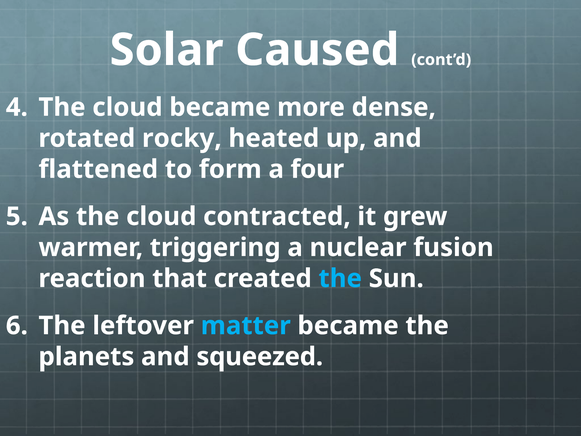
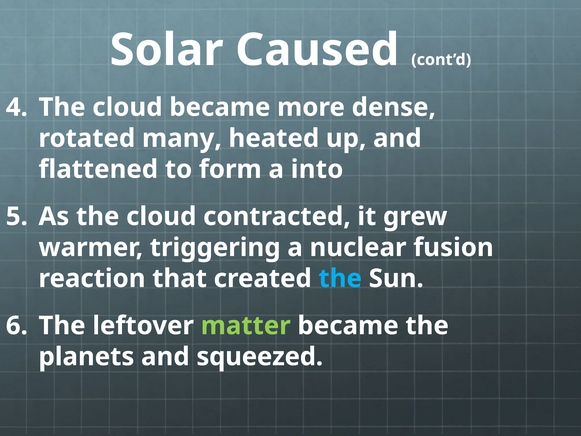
rocky: rocky -> many
four: four -> into
matter colour: light blue -> light green
